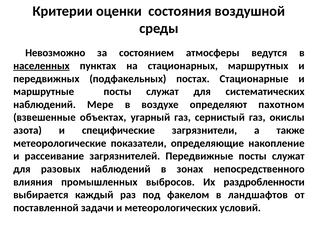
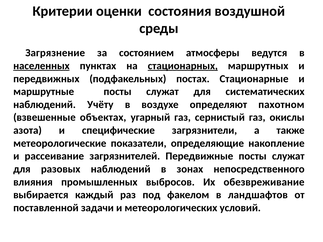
Невозможно: Невозможно -> Загрязнение
стационарных underline: none -> present
Мере: Мере -> Учёту
раздробленности: раздробленности -> обезвреживание
